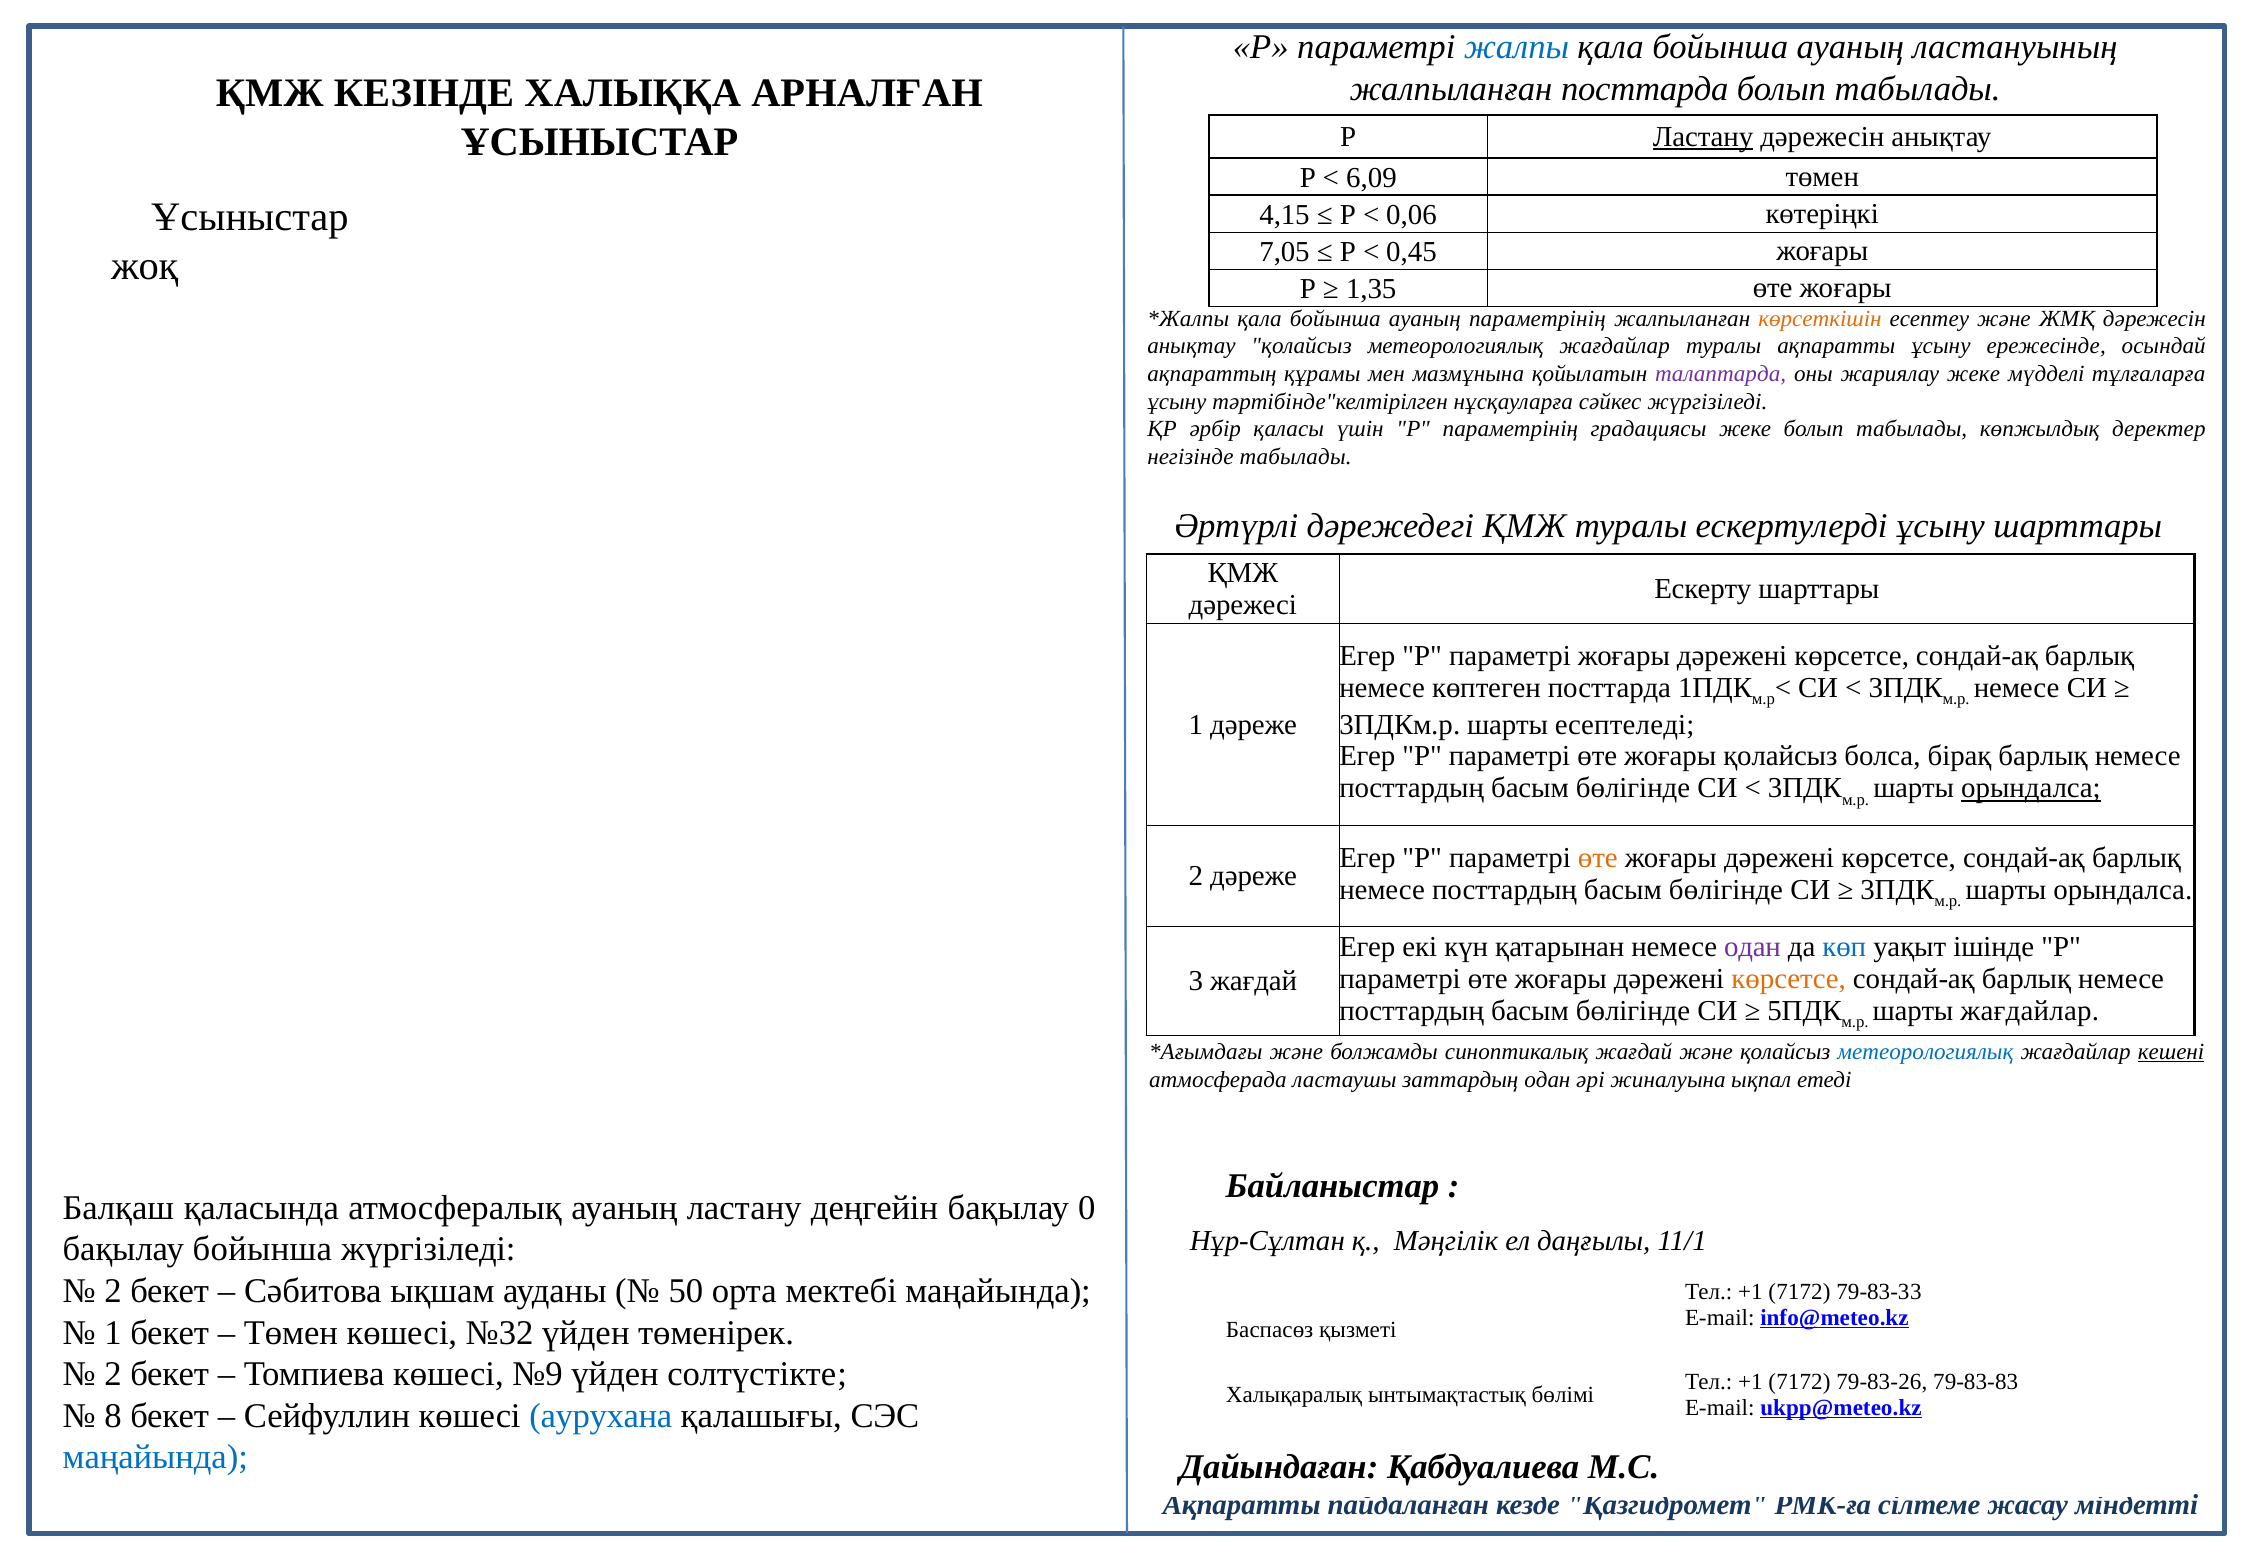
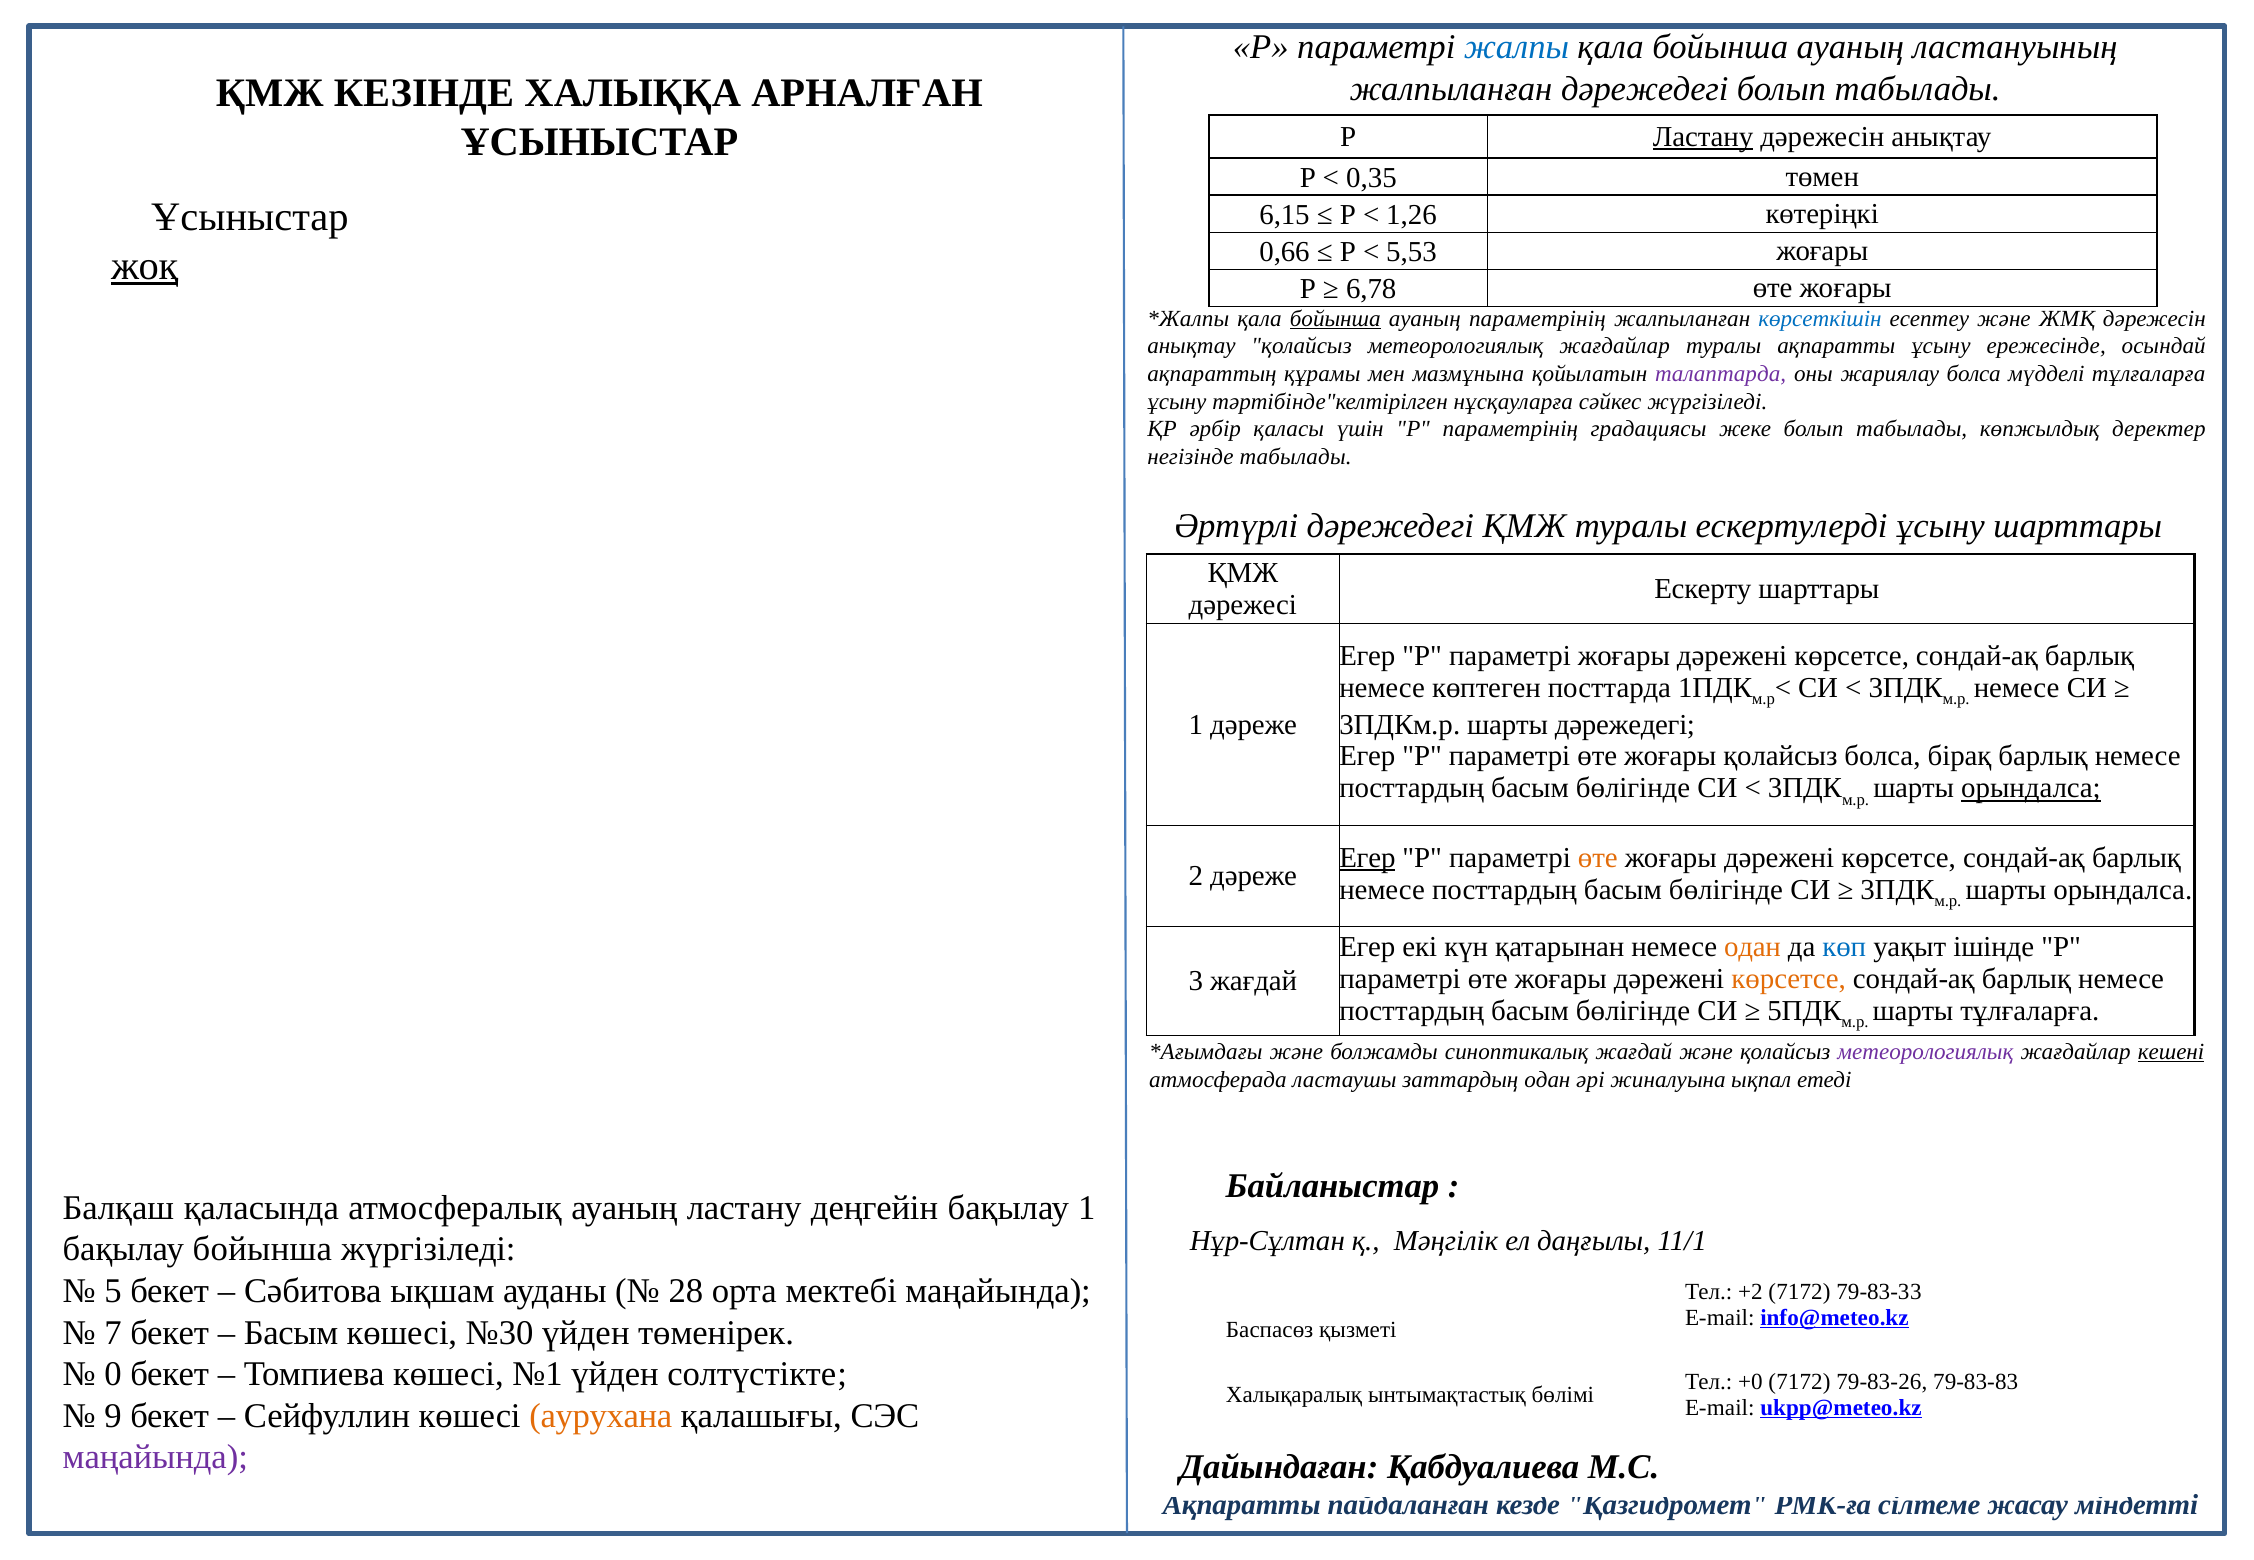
жалпыланған посттарда: посттарда -> дәрежедегі
6,09: 6,09 -> 0,35
4,15: 4,15 -> 6,15
0,06: 0,06 -> 1,26
7,05: 7,05 -> 0,66
0,45: 0,45 -> 5,53
жоқ underline: none -> present
1,35: 1,35 -> 6,78
бойынша at (1335, 319) underline: none -> present
көрсеткішін colour: orange -> blue
жариялау жеке: жеке -> болса
шарты есептеледі: есептеледі -> дәрежедегі
Егер at (1367, 858) underline: none -> present
одан at (1753, 947) colour: purple -> orange
шарты жағдайлар: жағдайлар -> тұлғаларға
метеорологиялық at (1925, 1052) colour: blue -> purple
бақылау 0: 0 -> 1
2 at (113, 1291): 2 -> 5
50: 50 -> 28
+1 at (1750, 1292): +1 -> +2
1 at (113, 1333): 1 -> 7
Төмен at (291, 1333): Төмен -> Басым
№32: №32 -> №30
2 at (113, 1375): 2 -> 0
№9: №9 -> №1
+1 at (1750, 1382): +1 -> +0
8: 8 -> 9
аурухана colour: blue -> orange
маңайында at (155, 1458) colour: blue -> purple
